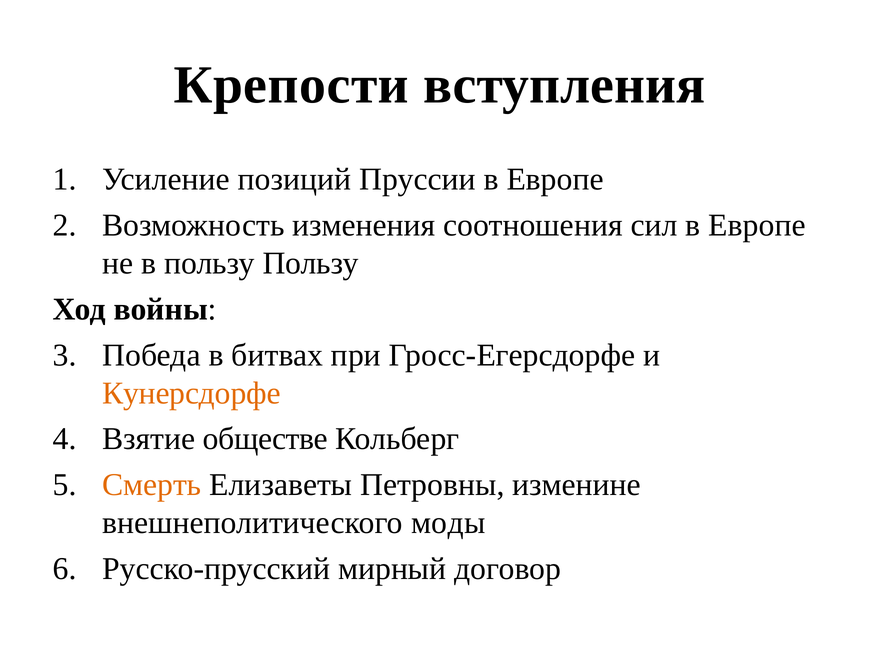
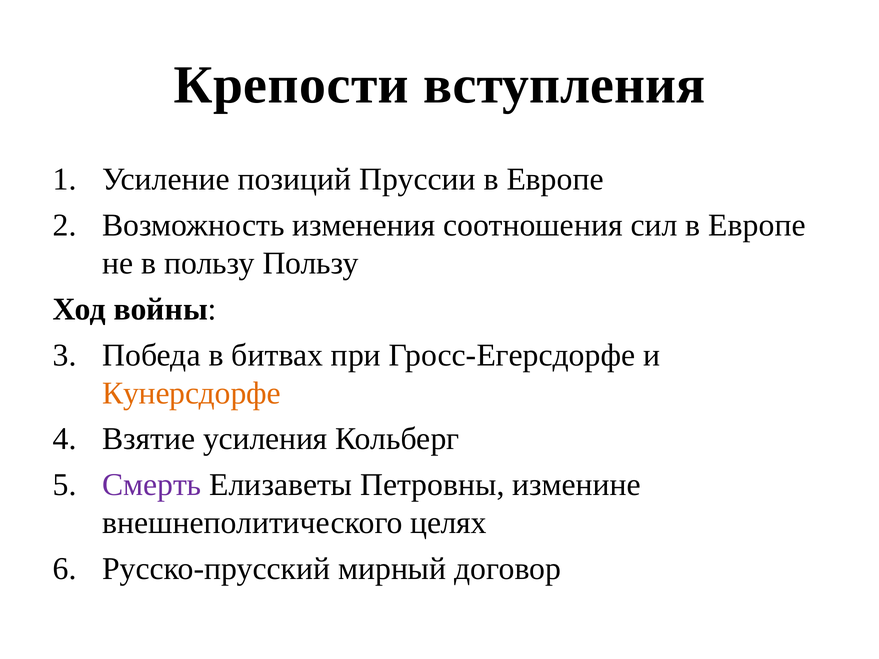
обществе: обществе -> усиления
Смерть colour: orange -> purple
моды: моды -> целях
